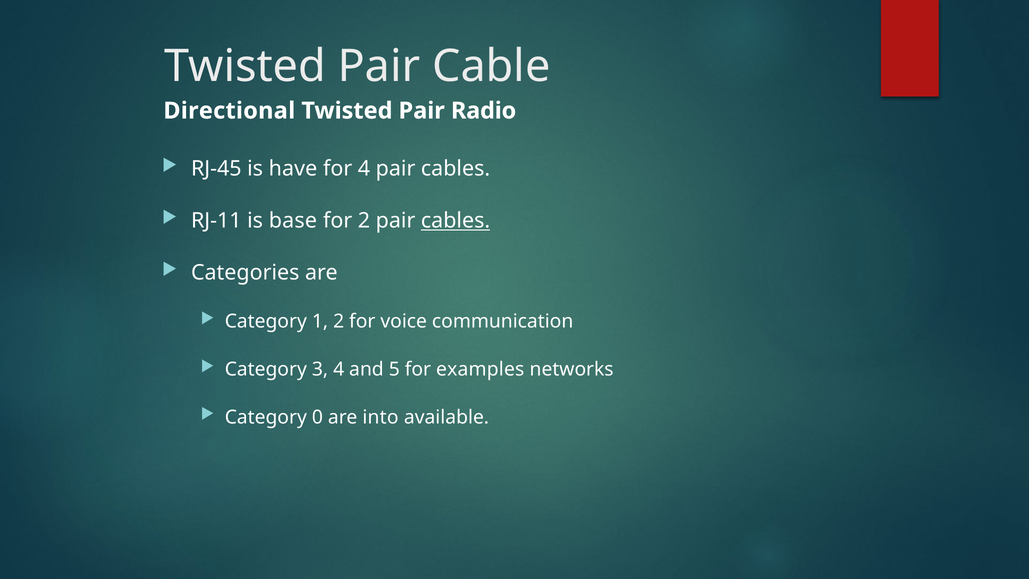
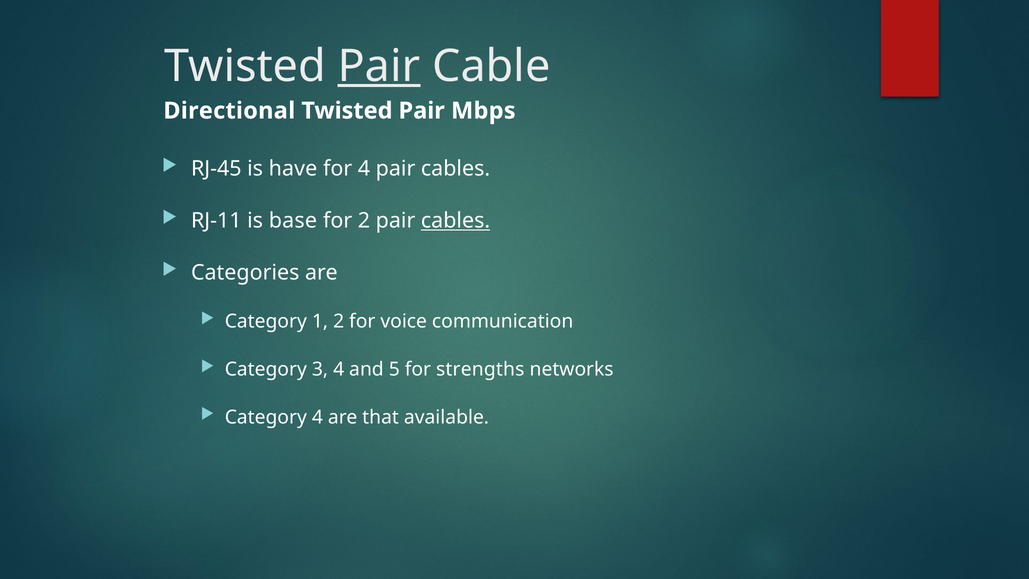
Pair at (379, 66) underline: none -> present
Radio: Radio -> Mbps
examples: examples -> strengths
Category 0: 0 -> 4
into: into -> that
